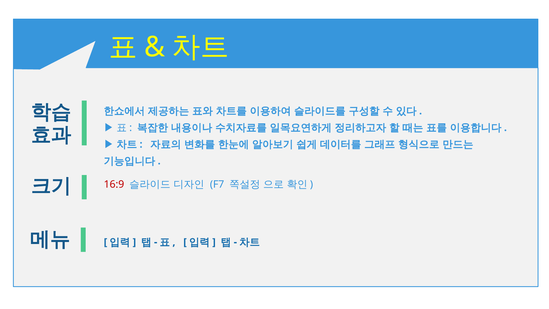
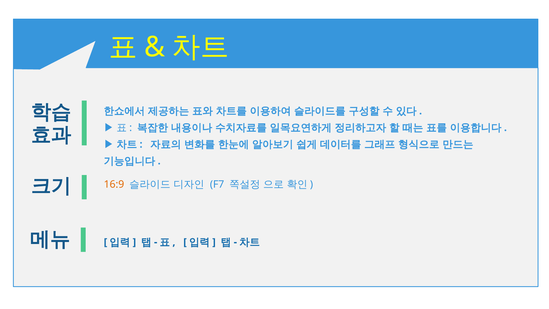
16:9 colour: red -> orange
